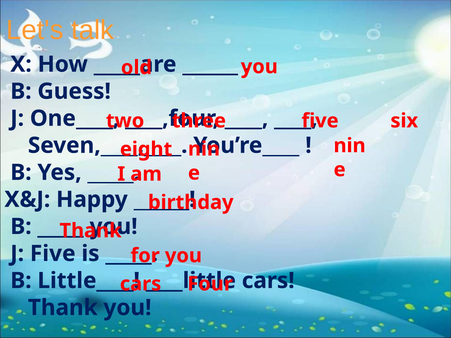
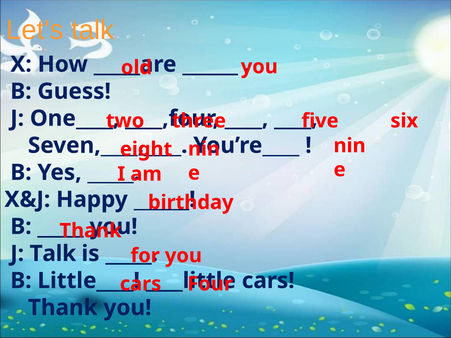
J Five: Five -> Talk
